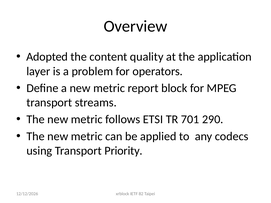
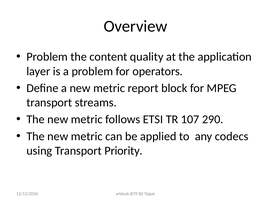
Adopted at (47, 57): Adopted -> Problem
701: 701 -> 107
